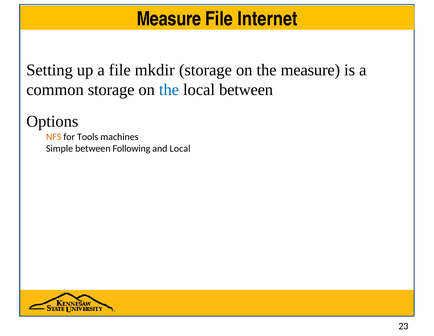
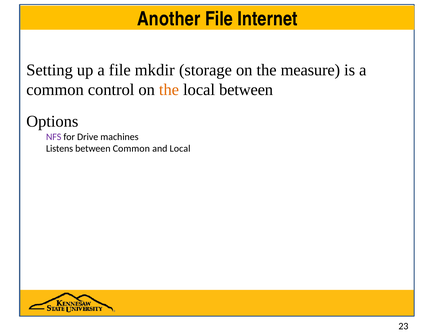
Measure at (169, 19): Measure -> Another
common storage: storage -> control
the at (169, 90) colour: blue -> orange
NFS colour: orange -> purple
Tools: Tools -> Drive
Simple: Simple -> Listens
between Following: Following -> Common
